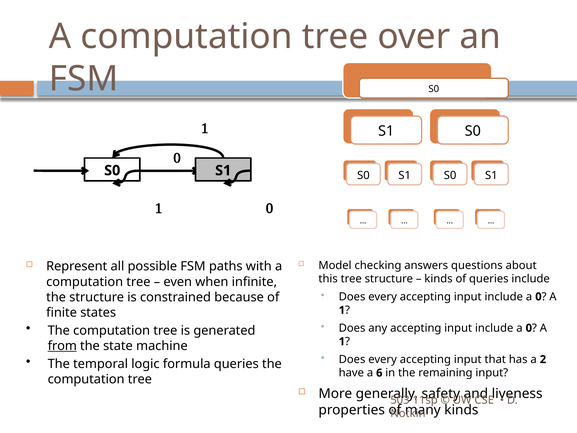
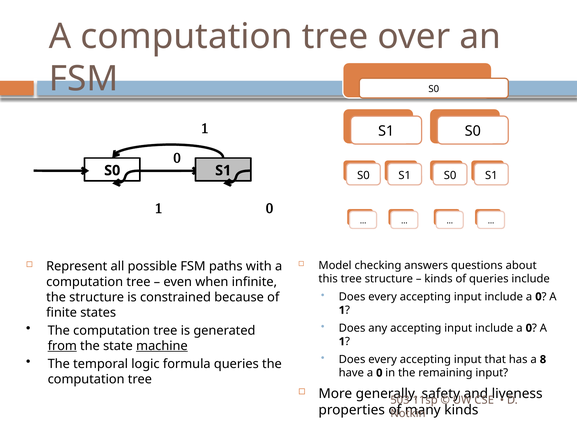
machine underline: none -> present
2: 2 -> 8
have a 6: 6 -> 0
